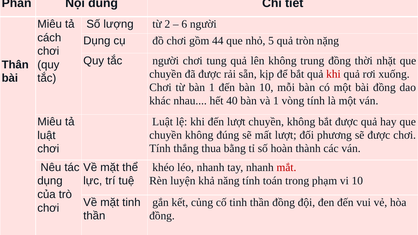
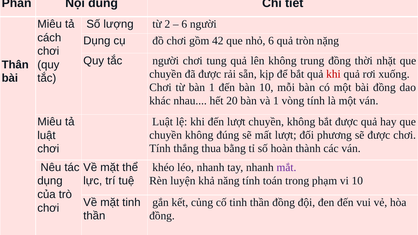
44: 44 -> 42
5 at (271, 41): 5 -> 6
40: 40 -> 20
mắt colour: red -> purple
